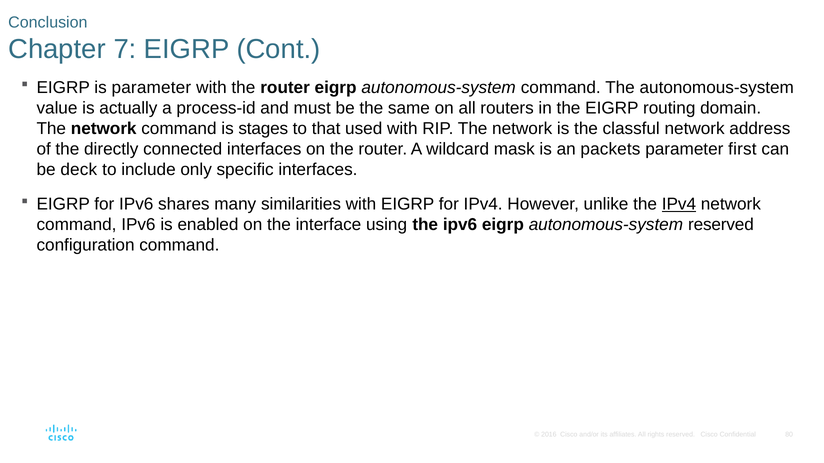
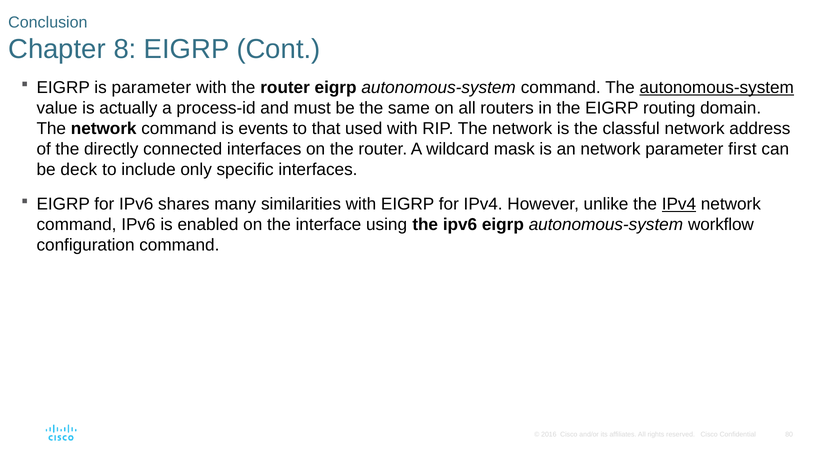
7: 7 -> 8
autonomous-system at (717, 88) underline: none -> present
stages: stages -> events
an packets: packets -> network
autonomous-system reserved: reserved -> workflow
